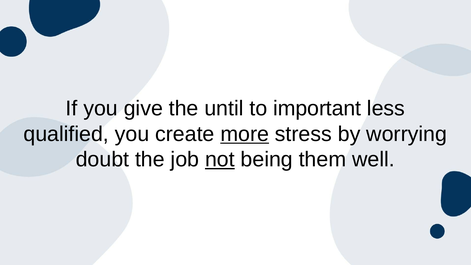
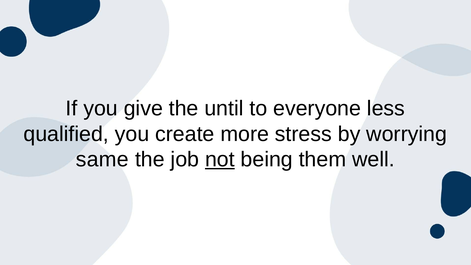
important: important -> everyone
more underline: present -> none
doubt: doubt -> same
